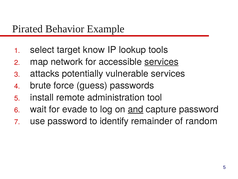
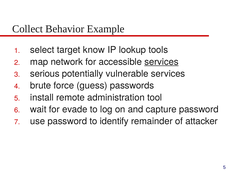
Pirated: Pirated -> Collect
attacks: attacks -> serious
and underline: present -> none
random: random -> attacker
